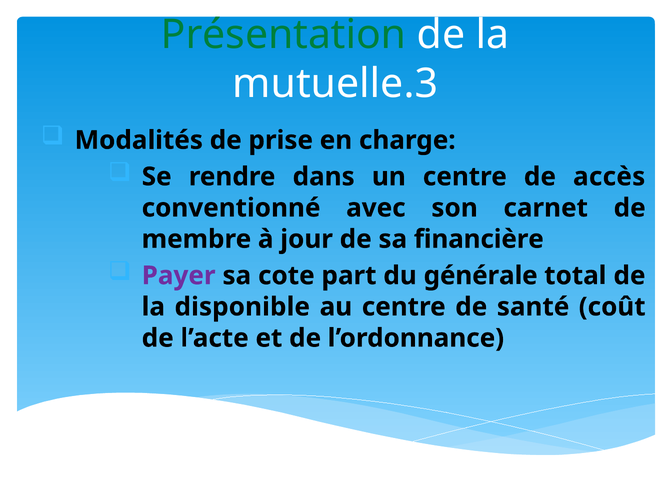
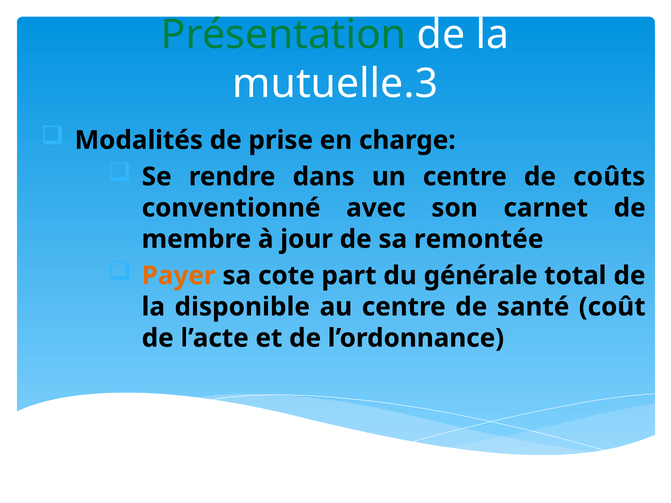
accès: accès -> coûts
financière: financière -> remontée
Payer colour: purple -> orange
